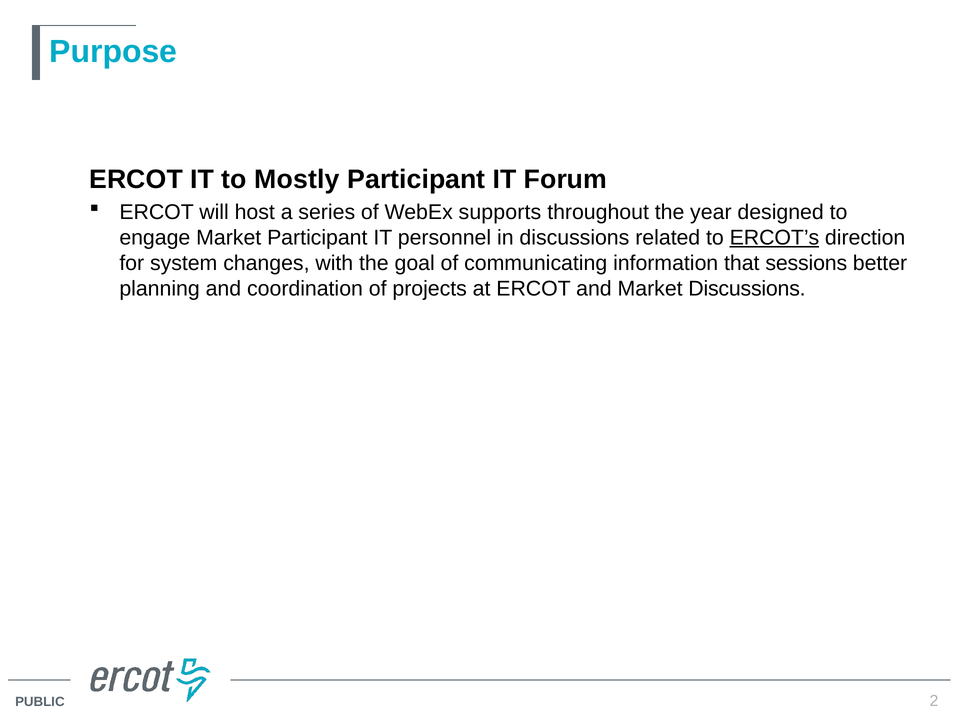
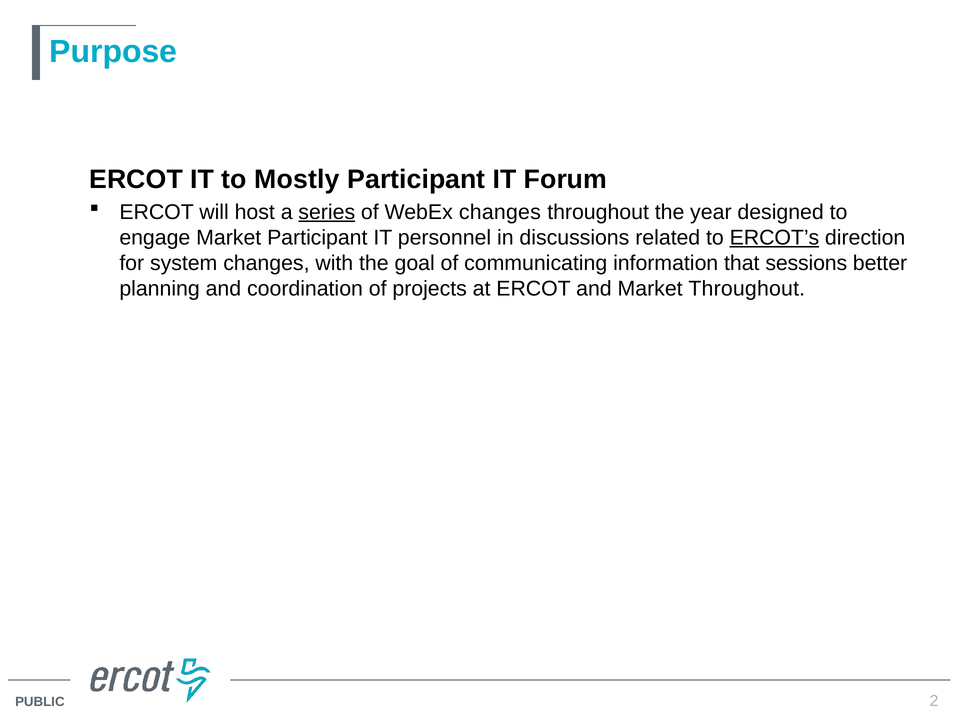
series underline: none -> present
WebEx supports: supports -> changes
Market Discussions: Discussions -> Throughout
